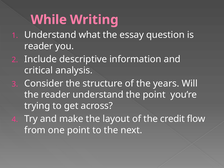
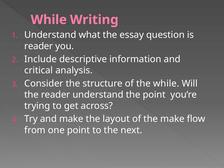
the years: years -> while
the credit: credit -> make
